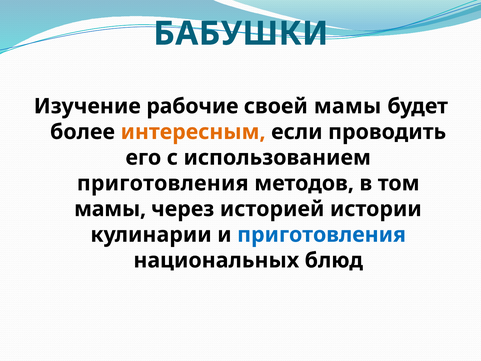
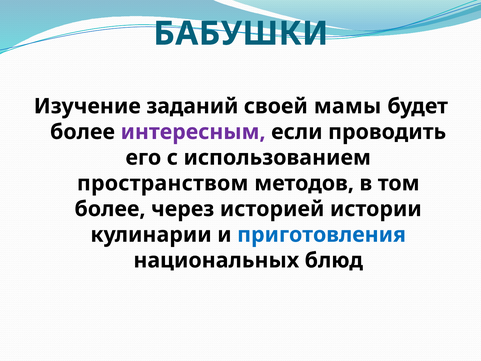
рабочие: рабочие -> заданий
интересным colour: orange -> purple
приготовления at (163, 183): приготовления -> пространством
мамы at (110, 209): мамы -> более
